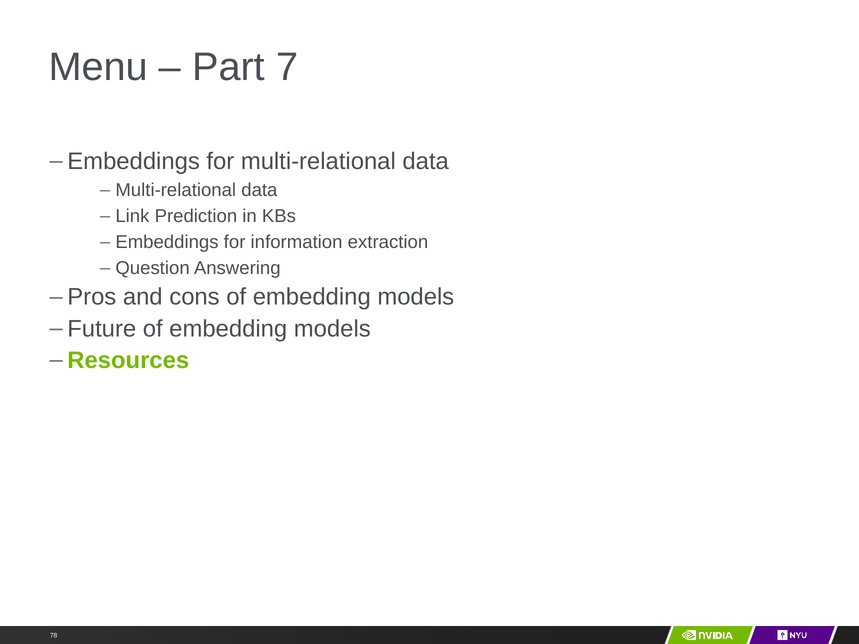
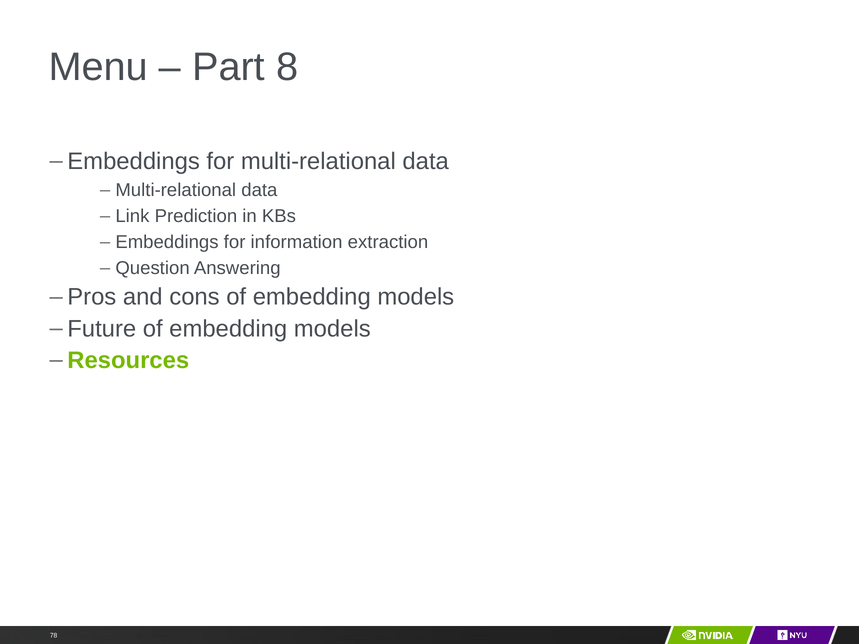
7: 7 -> 8
